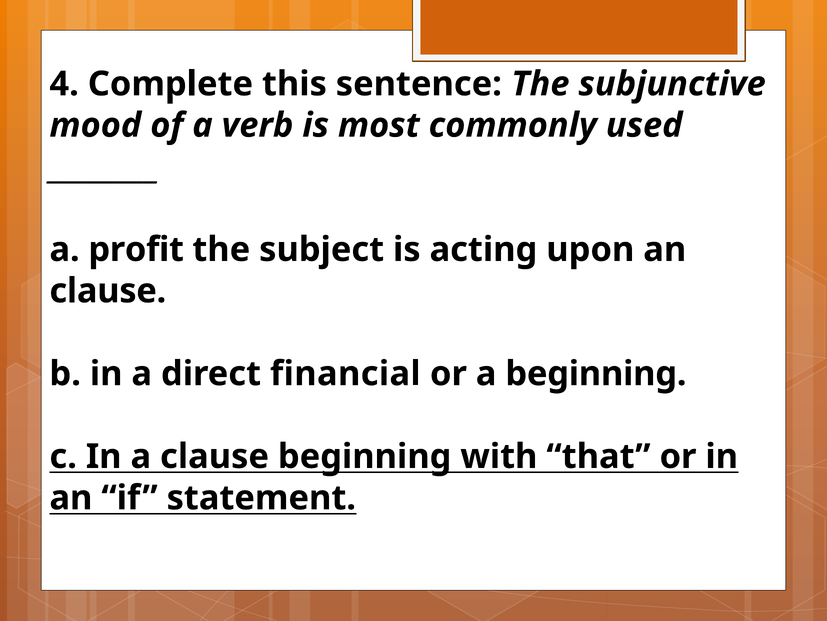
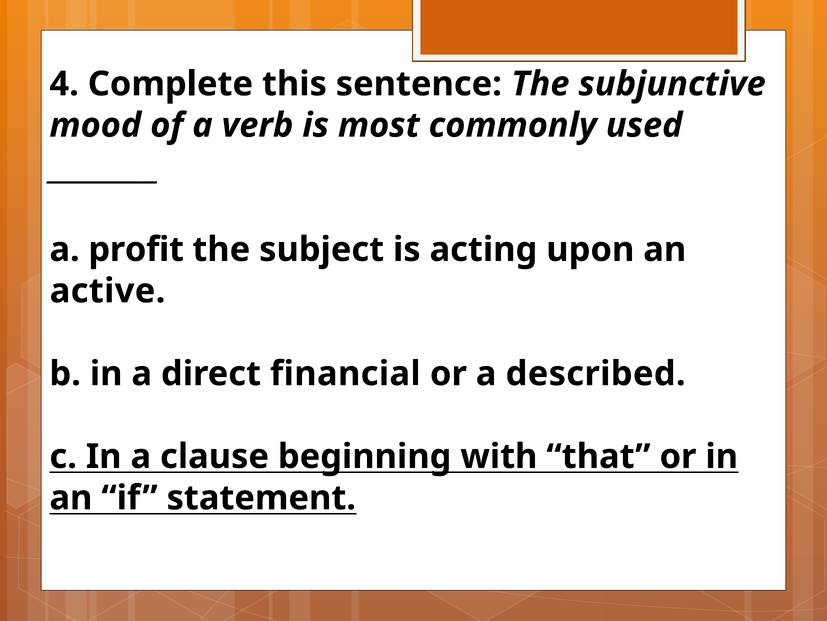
clause at (108, 291): clause -> active
a beginning: beginning -> described
